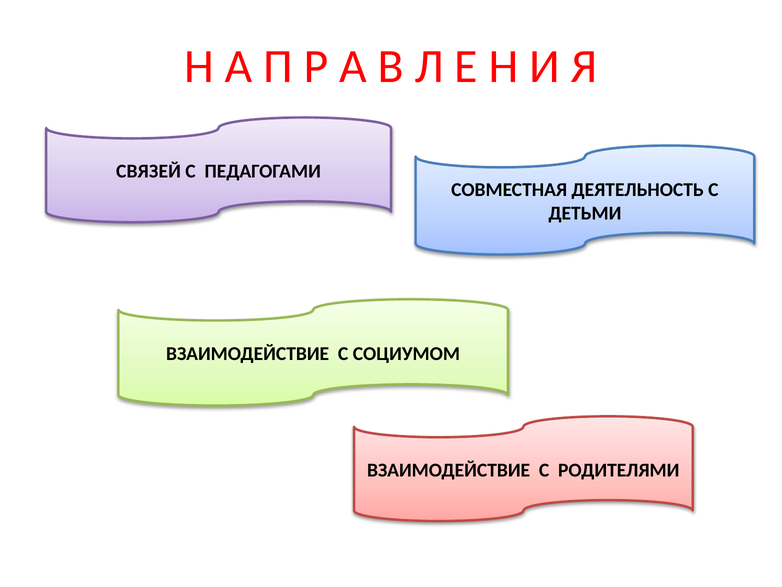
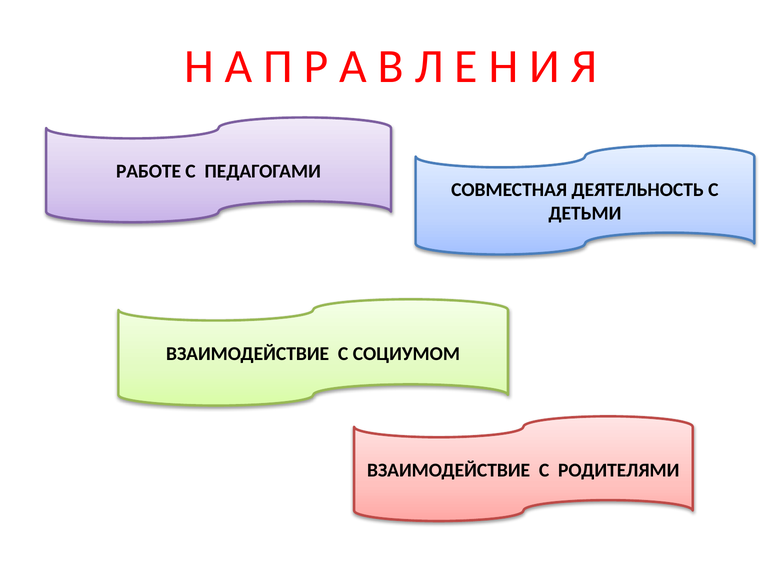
СВЯЗЕЙ: СВЯЗЕЙ -> РАБОТЕ
